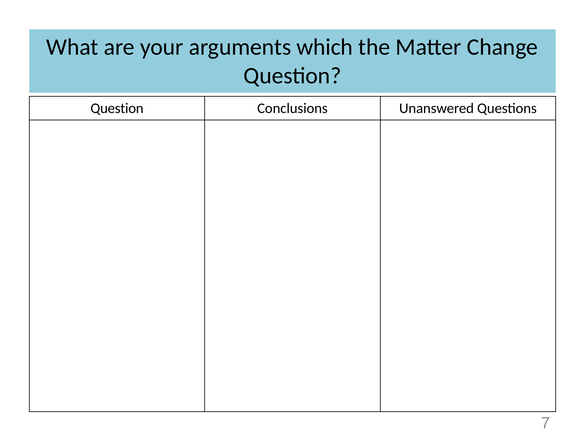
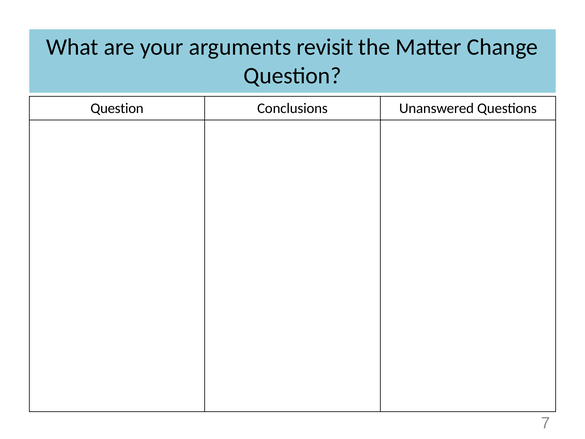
which: which -> revisit
